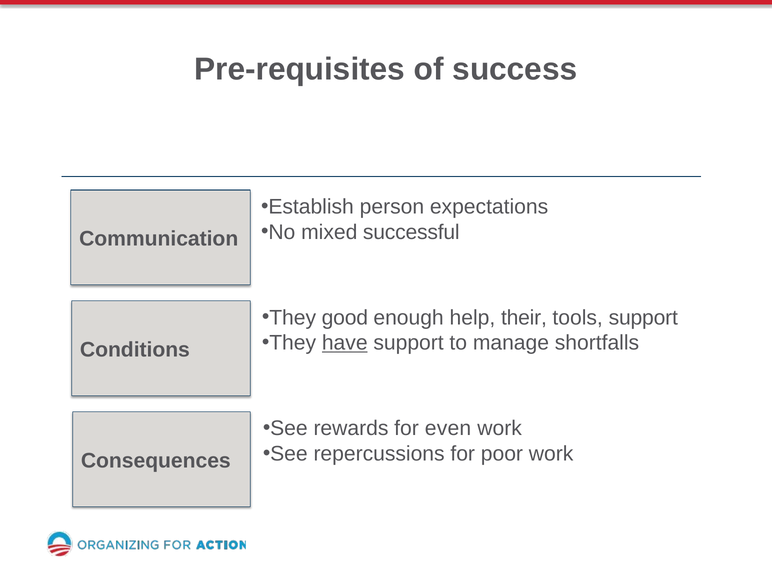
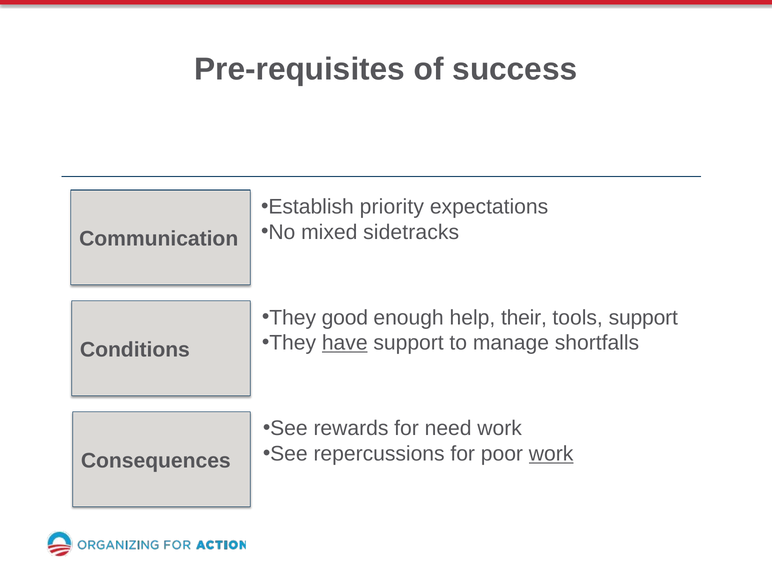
person: person -> priority
successful: successful -> sidetracks
even: even -> need
work at (551, 454) underline: none -> present
